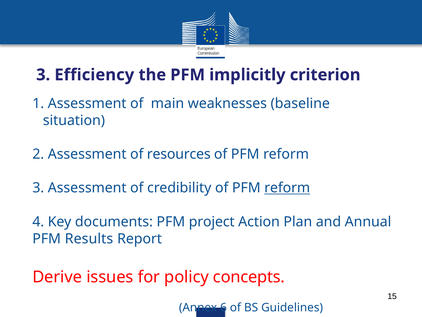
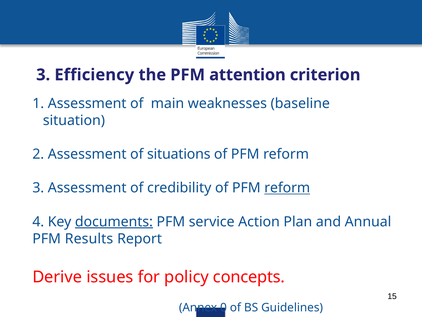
implicitly: implicitly -> attention
resources: resources -> situations
documents underline: none -> present
project: project -> service
6: 6 -> 0
